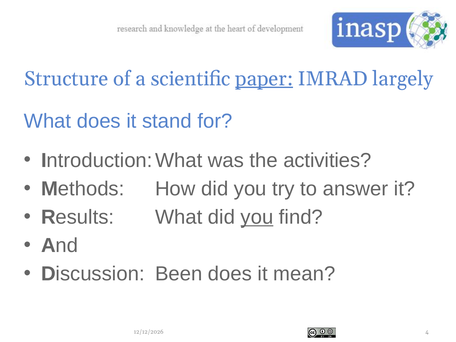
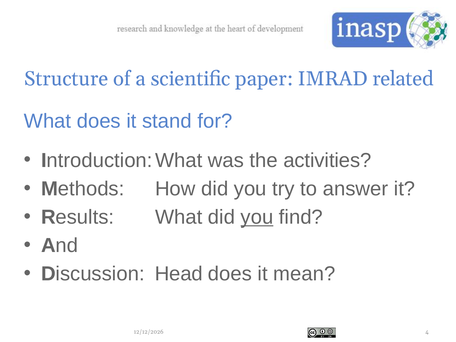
paper underline: present -> none
largely: largely -> related
Been: Been -> Head
